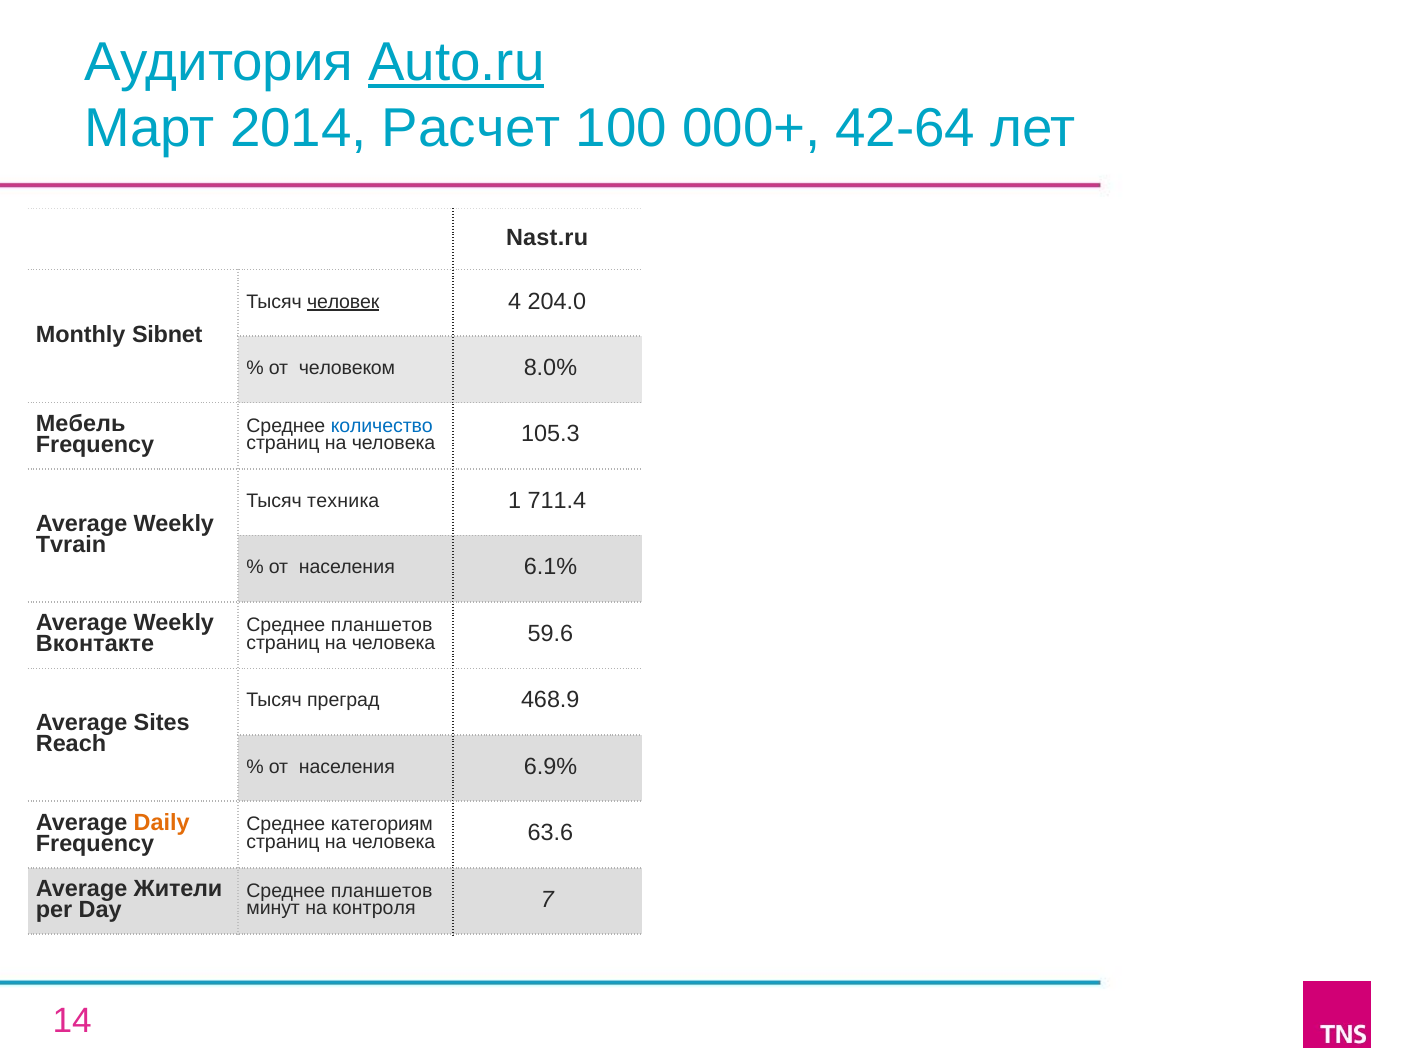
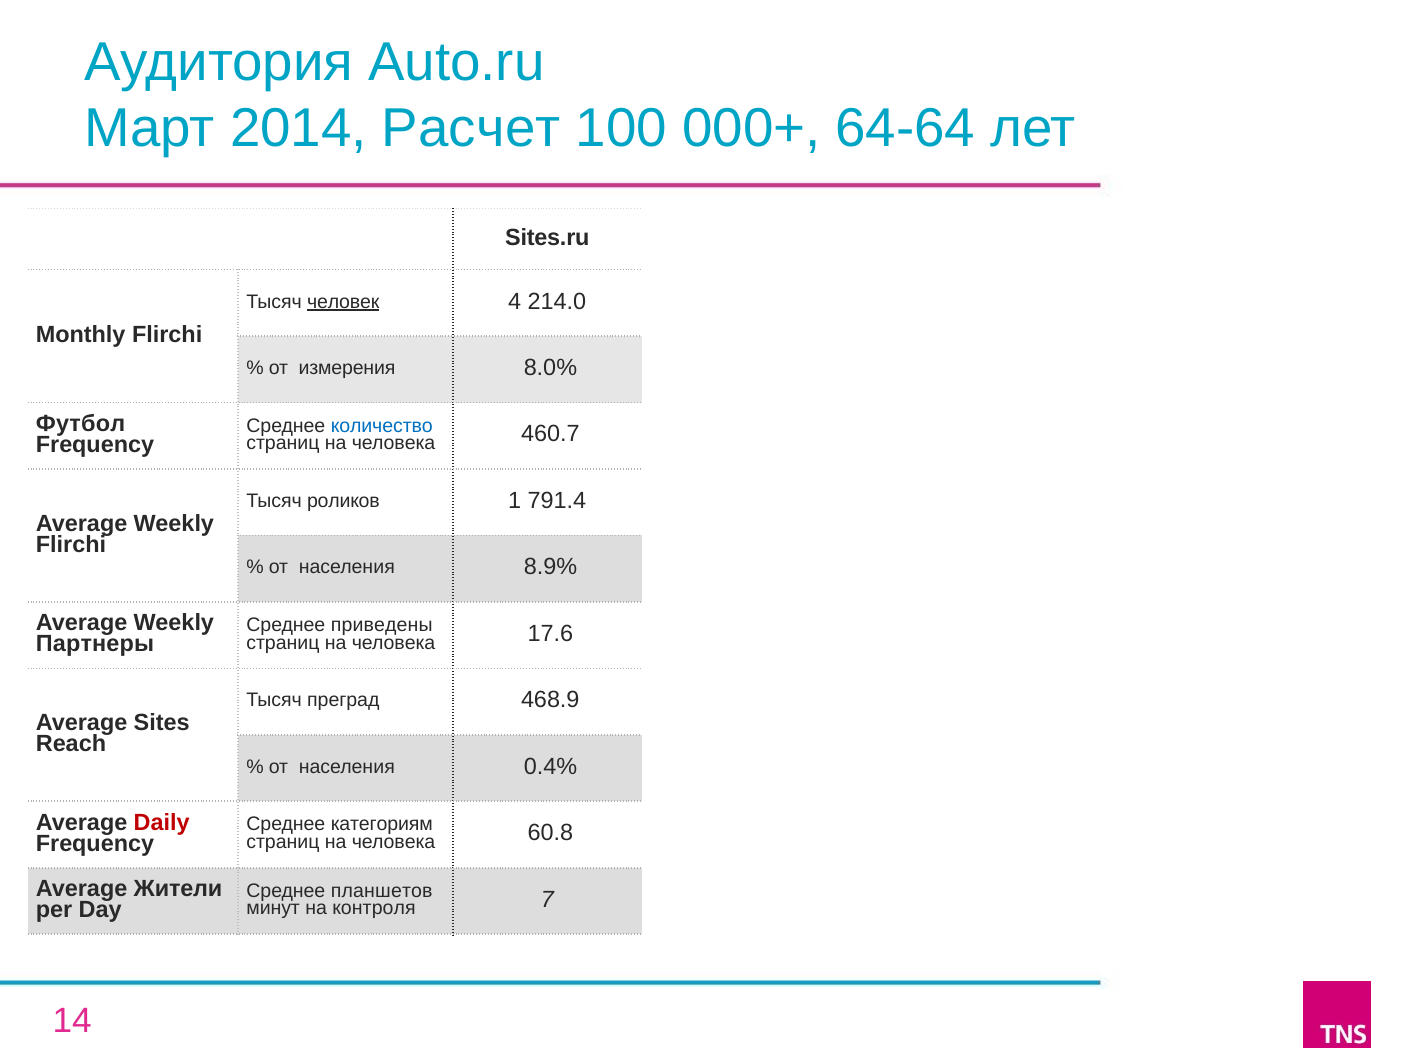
Auto.ru underline: present -> none
42-64: 42-64 -> 64-64
Nast.ru: Nast.ru -> Sites.ru
204.0: 204.0 -> 214.0
Monthly Sibnet: Sibnet -> Flirchi
человеком: человеком -> измерения
Мебель: Мебель -> Футбол
105.3: 105.3 -> 460.7
техника: техника -> роликов
711.4: 711.4 -> 791.4
Tvrain at (71, 545): Tvrain -> Flirchi
6.1%: 6.1% -> 8.9%
планшетов at (382, 625): планшетов -> приведены
Вконтакте: Вконтакте -> Партнеры
59.6: 59.6 -> 17.6
6.9%: 6.9% -> 0.4%
Daily colour: orange -> red
63.6: 63.6 -> 60.8
